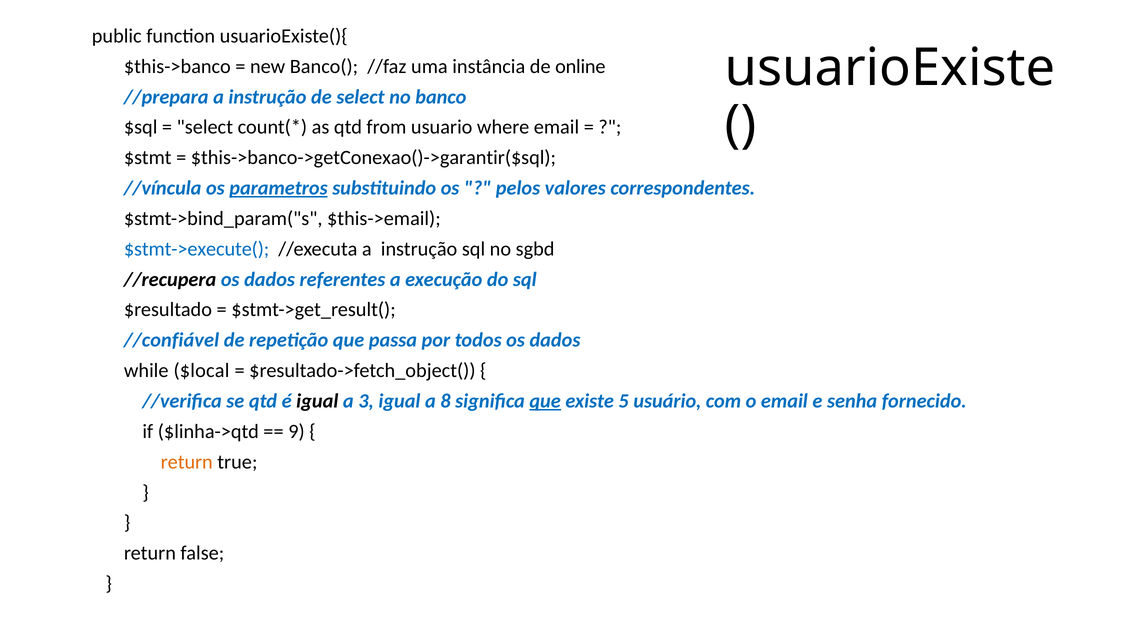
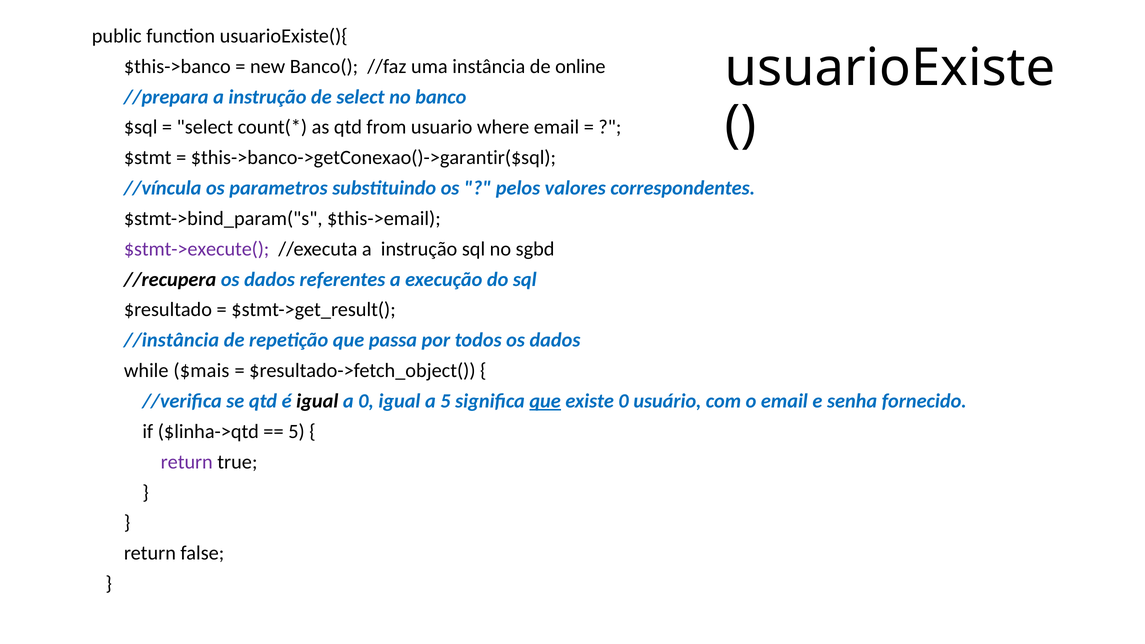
parametros underline: present -> none
$stmt->execute( colour: blue -> purple
//confiável: //confiável -> //instância
$local: $local -> $mais
a 3: 3 -> 0
a 8: 8 -> 5
existe 5: 5 -> 0
9 at (296, 432): 9 -> 5
return at (187, 462) colour: orange -> purple
